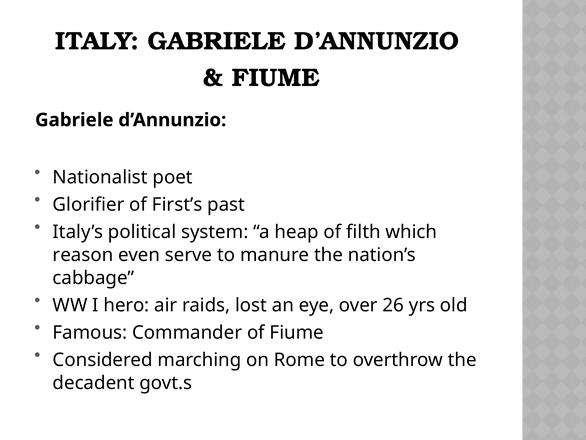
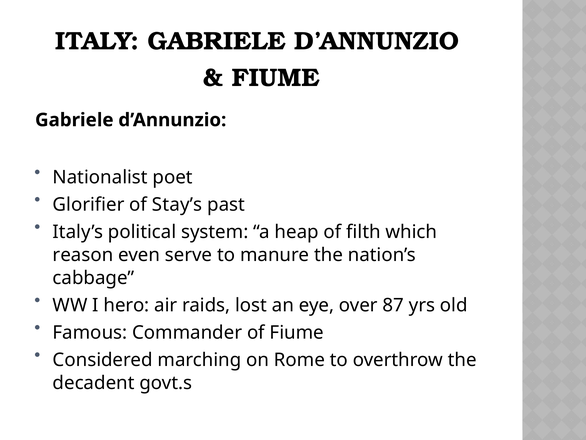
First’s: First’s -> Stay’s
26: 26 -> 87
